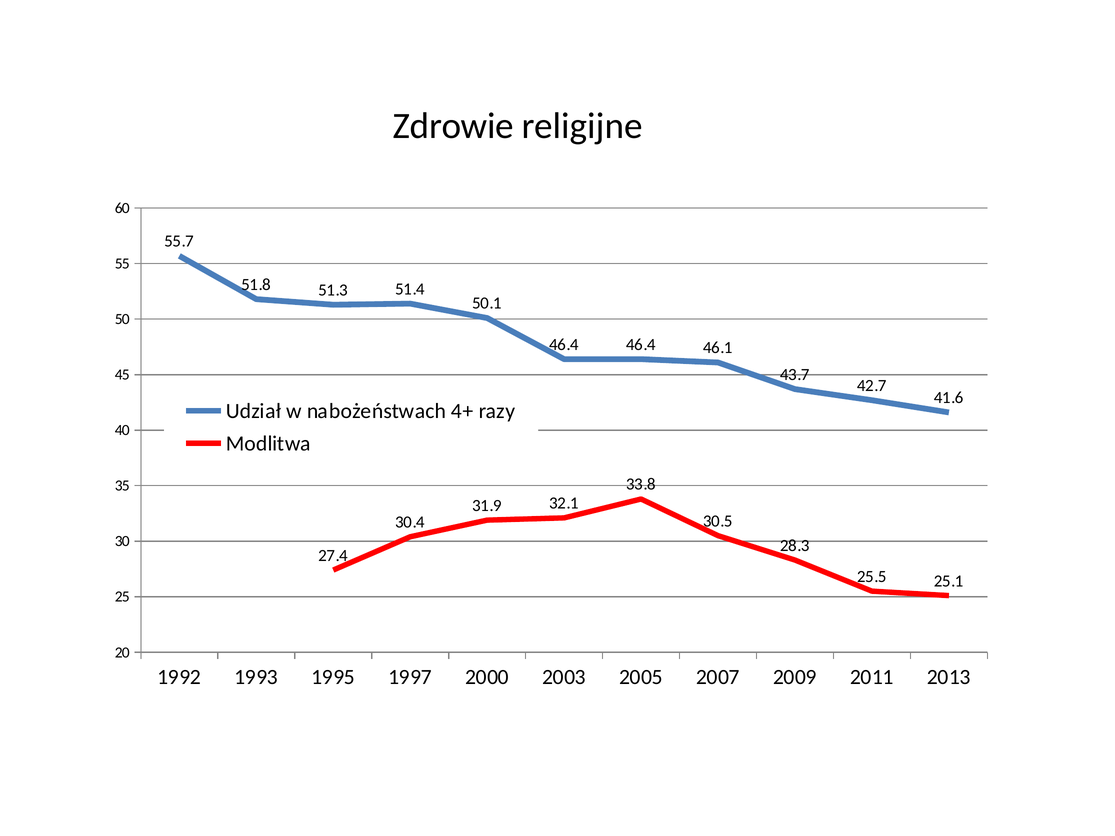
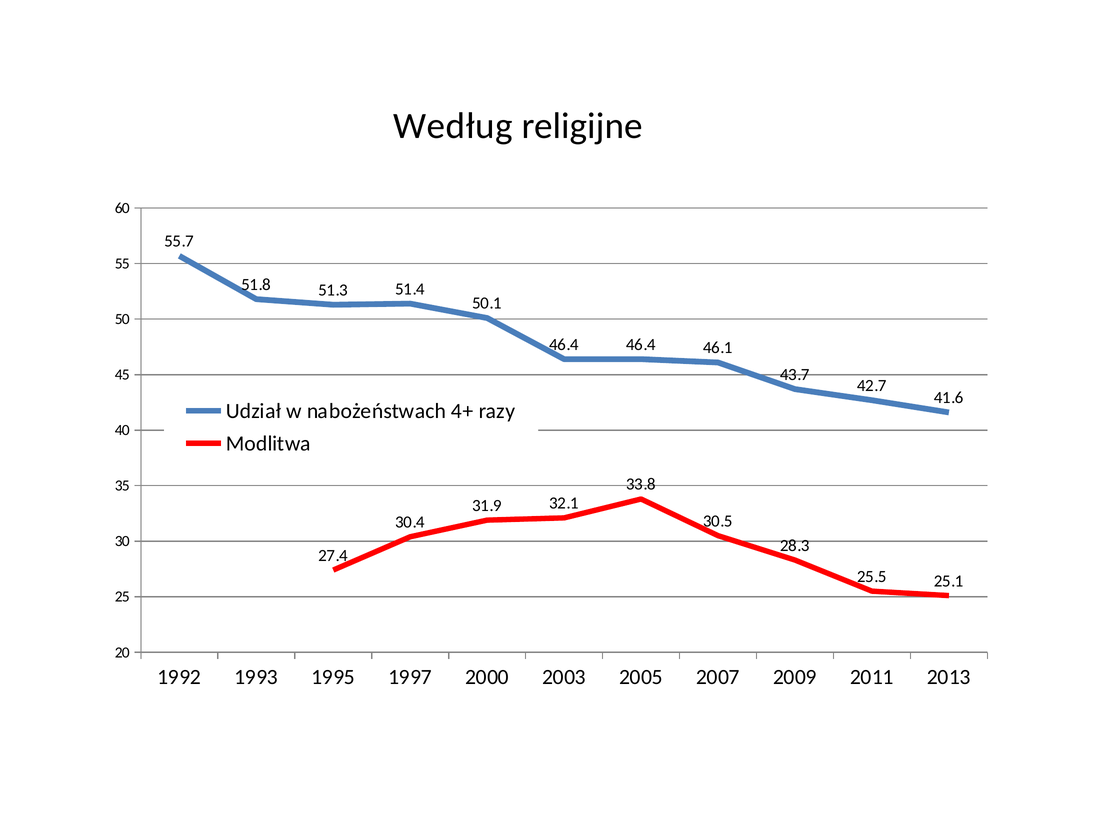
Zdrowie: Zdrowie -> Według
